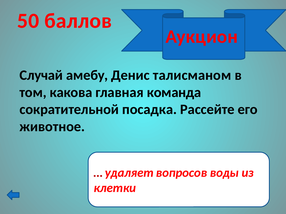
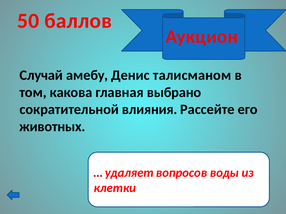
команда: команда -> выбрано
посадка: посадка -> влияния
животное: животное -> животных
